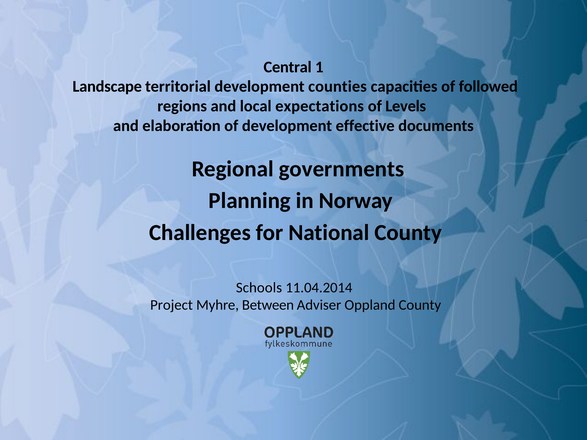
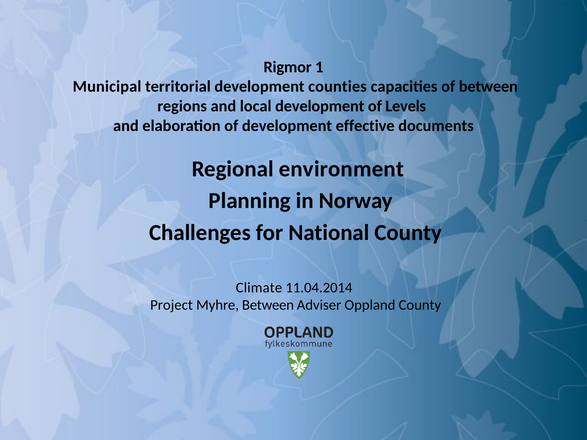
Central: Central -> Rigmor
Landscape: Landscape -> Municipal
of followed: followed -> between
local expectations: expectations -> development
governments: governments -> environment
Schools: Schools -> Climate
